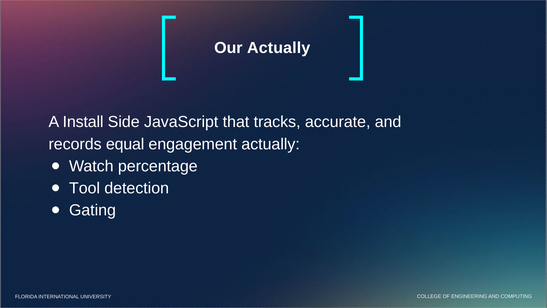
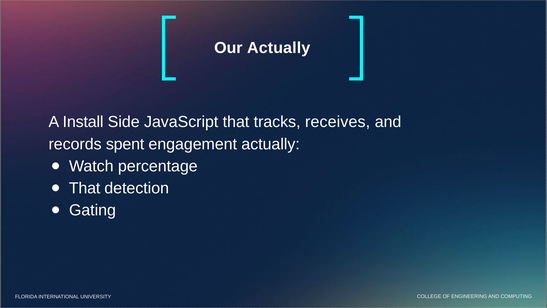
accurate: accurate -> receives
equal: equal -> spent
Tool at (85, 188): Tool -> That
